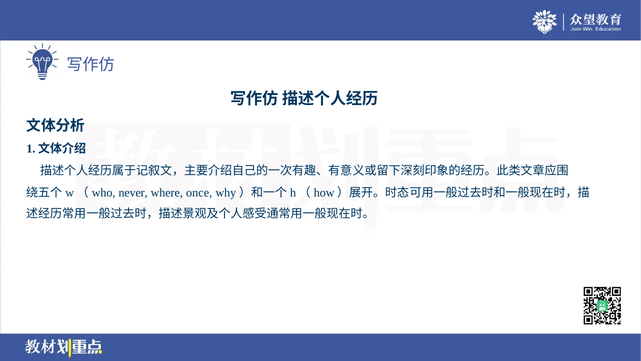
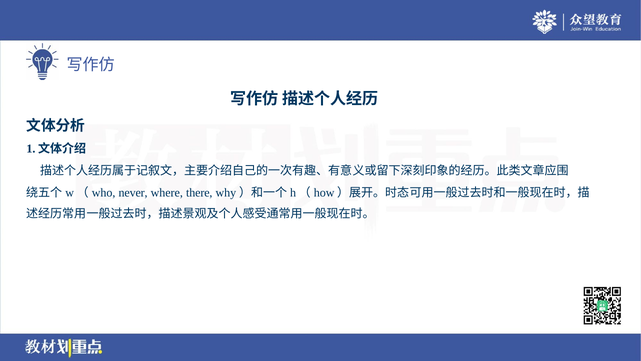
once: once -> there
